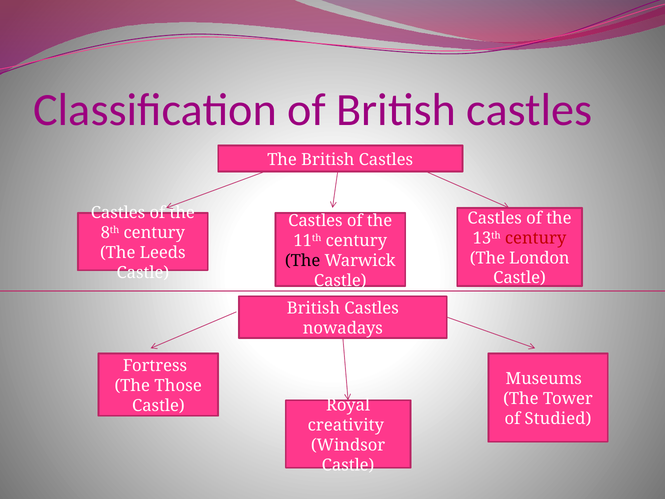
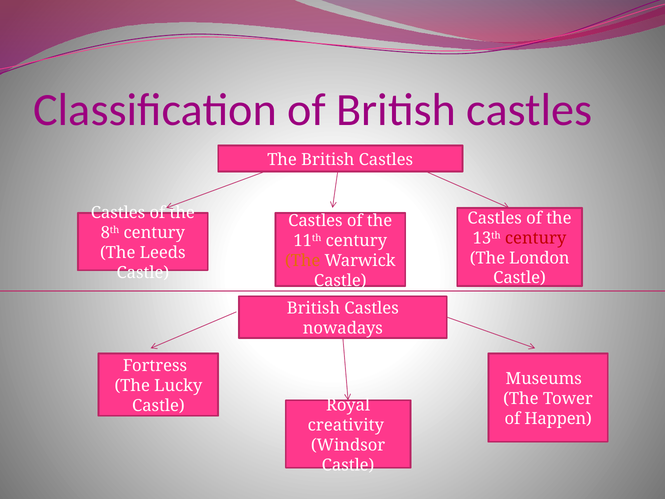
The at (303, 260) colour: black -> orange
Those: Those -> Lucky
Studied: Studied -> Happen
